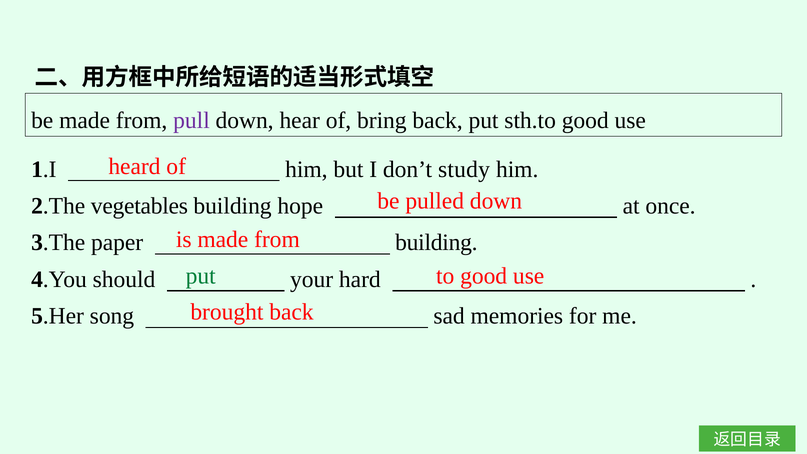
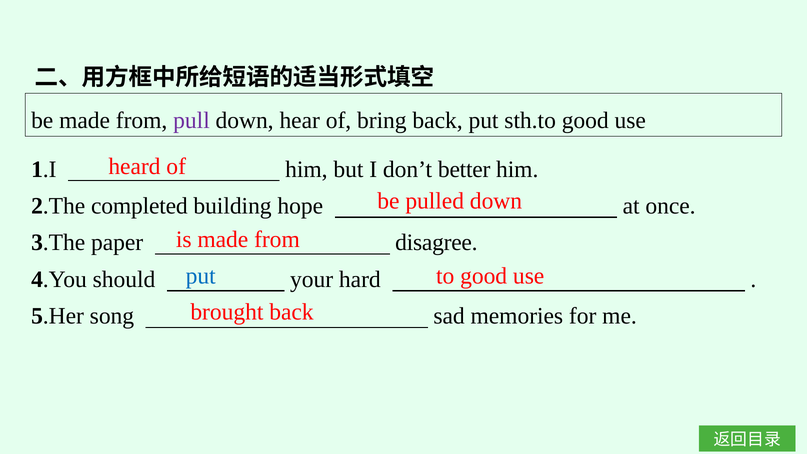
study: study -> better
vegetables: vegetables -> completed
paper building: building -> disagree
put at (201, 276) colour: green -> blue
